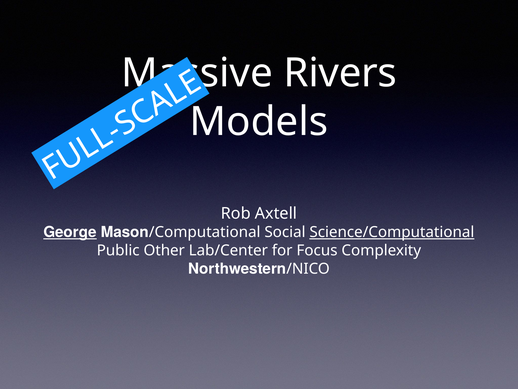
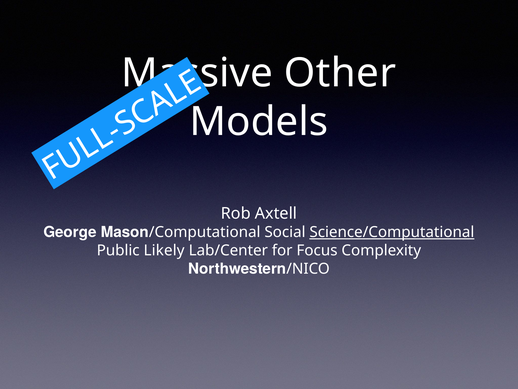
Rivers: Rivers -> Other
George underline: present -> none
Other: Other -> Likely
